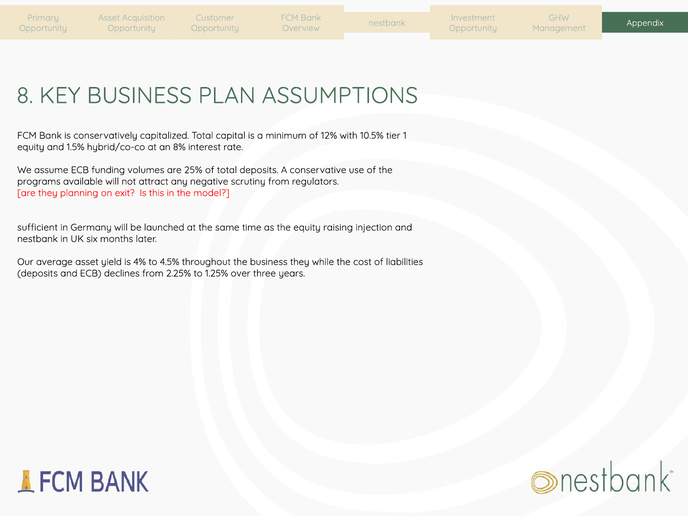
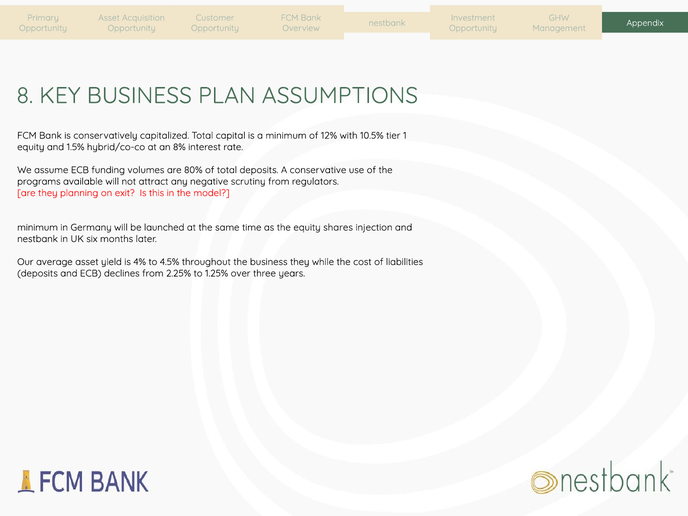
25%: 25% -> 80%
sufficient at (37, 227): sufficient -> minimum
raising: raising -> shares
